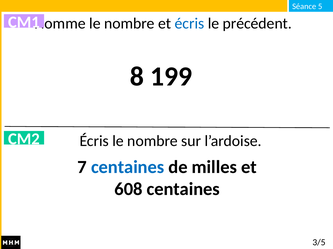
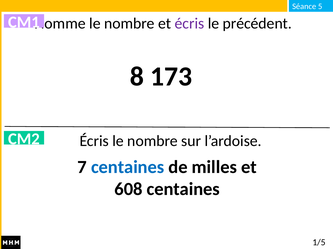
écris at (189, 23) colour: blue -> purple
199: 199 -> 173
3/5: 3/5 -> 1/5
